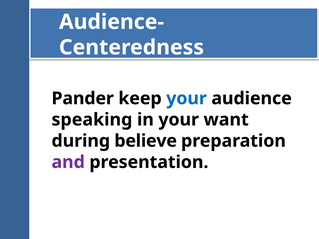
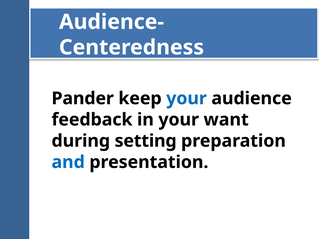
speaking: speaking -> feedback
believe: believe -> setting
and colour: purple -> blue
